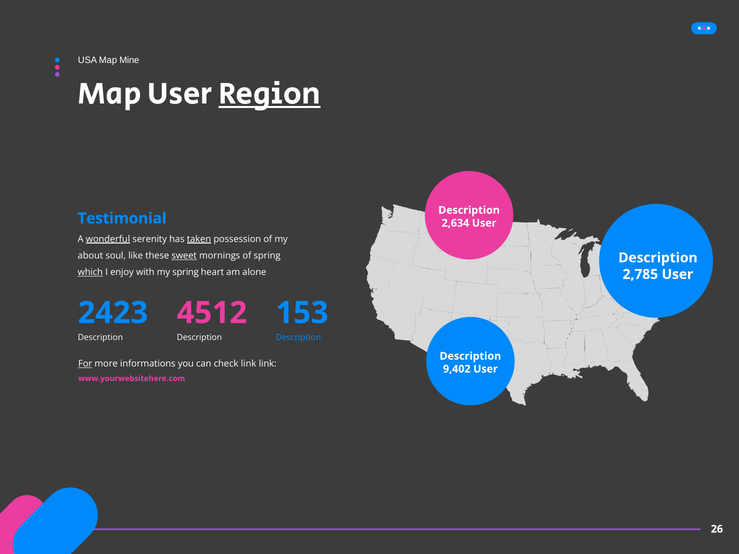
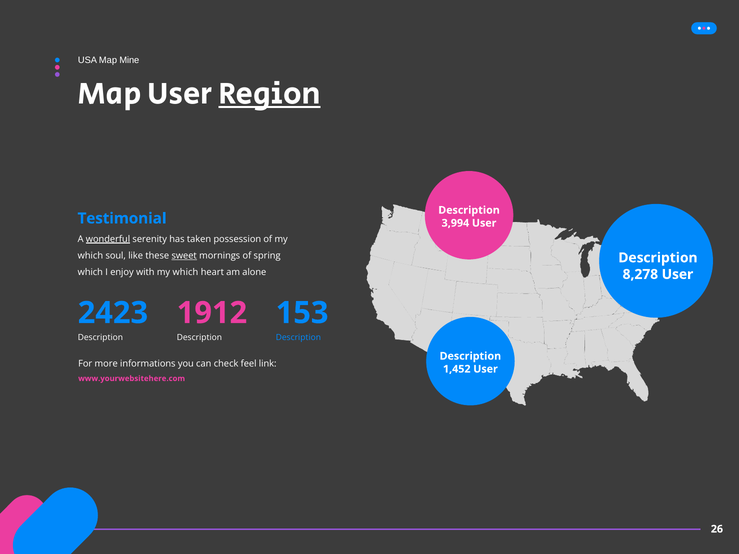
2,634: 2,634 -> 3,994
taken underline: present -> none
about at (90, 256): about -> which
2,785: 2,785 -> 8,278
which at (90, 272) underline: present -> none
with my spring: spring -> which
4512: 4512 -> 1912
For underline: present -> none
check link: link -> feel
9,402: 9,402 -> 1,452
